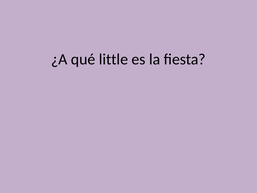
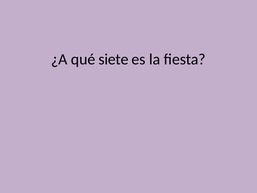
little: little -> siete
